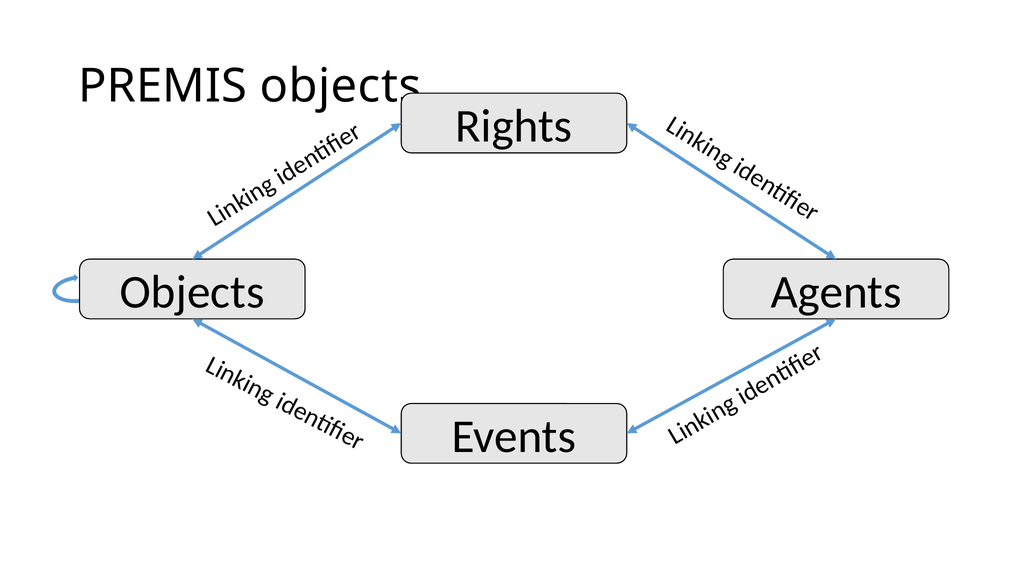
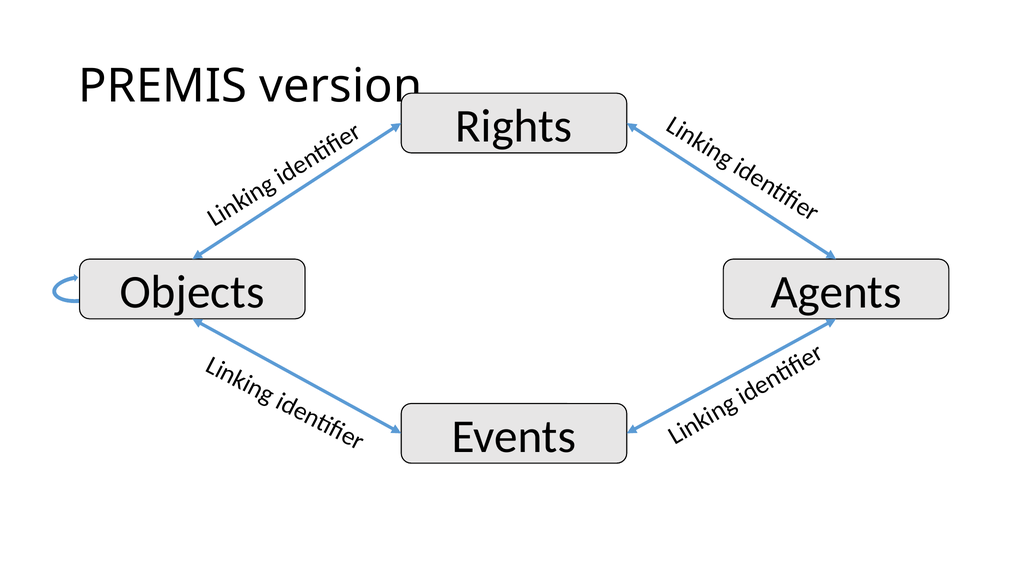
PREMIS objects: objects -> version
